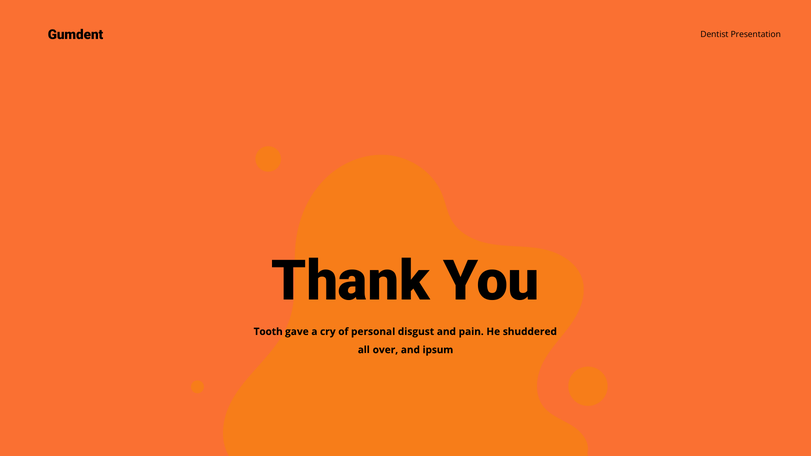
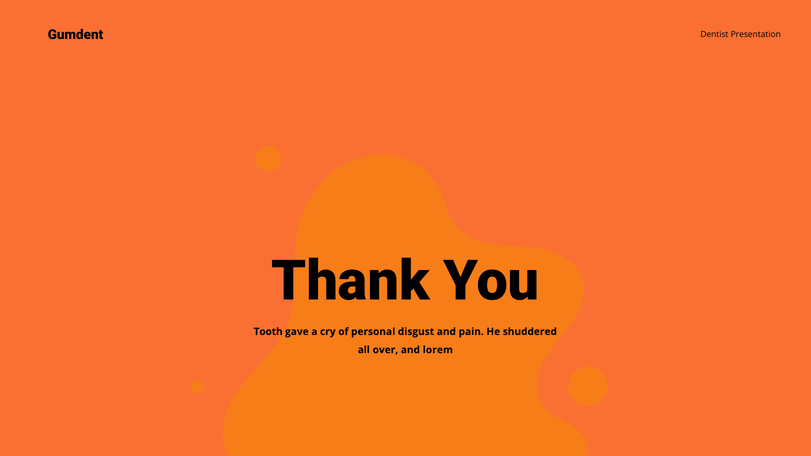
ipsum: ipsum -> lorem
